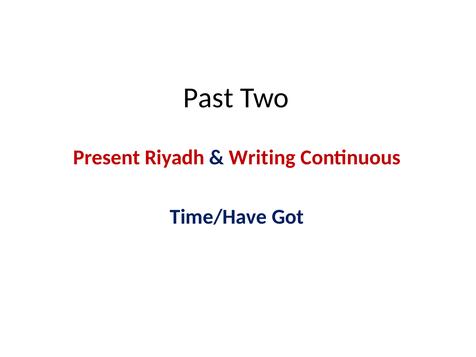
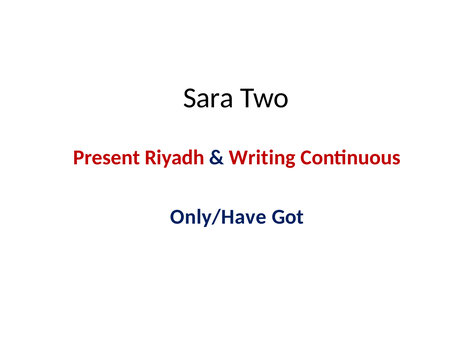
Past: Past -> Sara
Time/Have: Time/Have -> Only/Have
